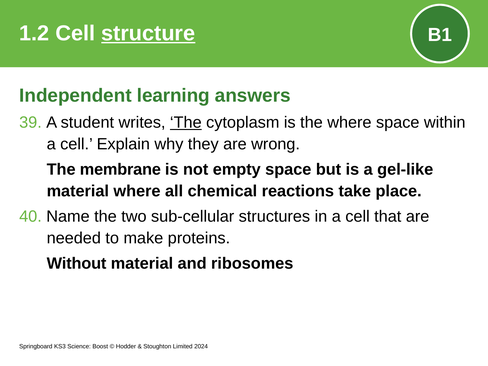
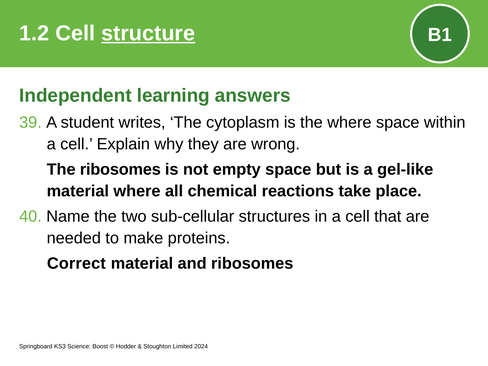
The at (186, 123) underline: present -> none
The membrane: membrane -> ribosomes
Without: Without -> Correct
